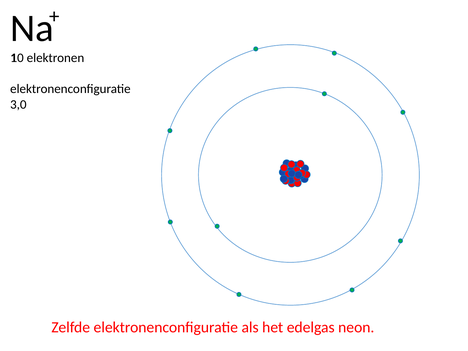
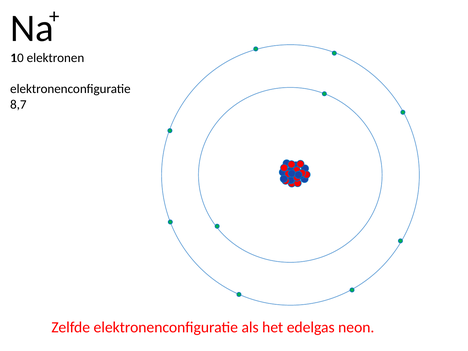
3,0: 3,0 -> 8,7
